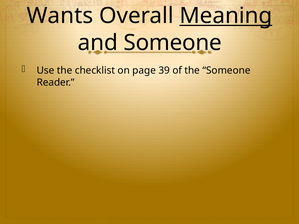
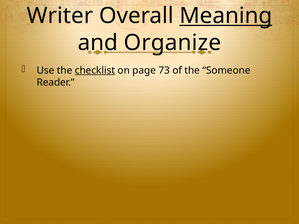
Wants: Wants -> Writer
and Someone: Someone -> Organize
checklist underline: none -> present
39: 39 -> 73
